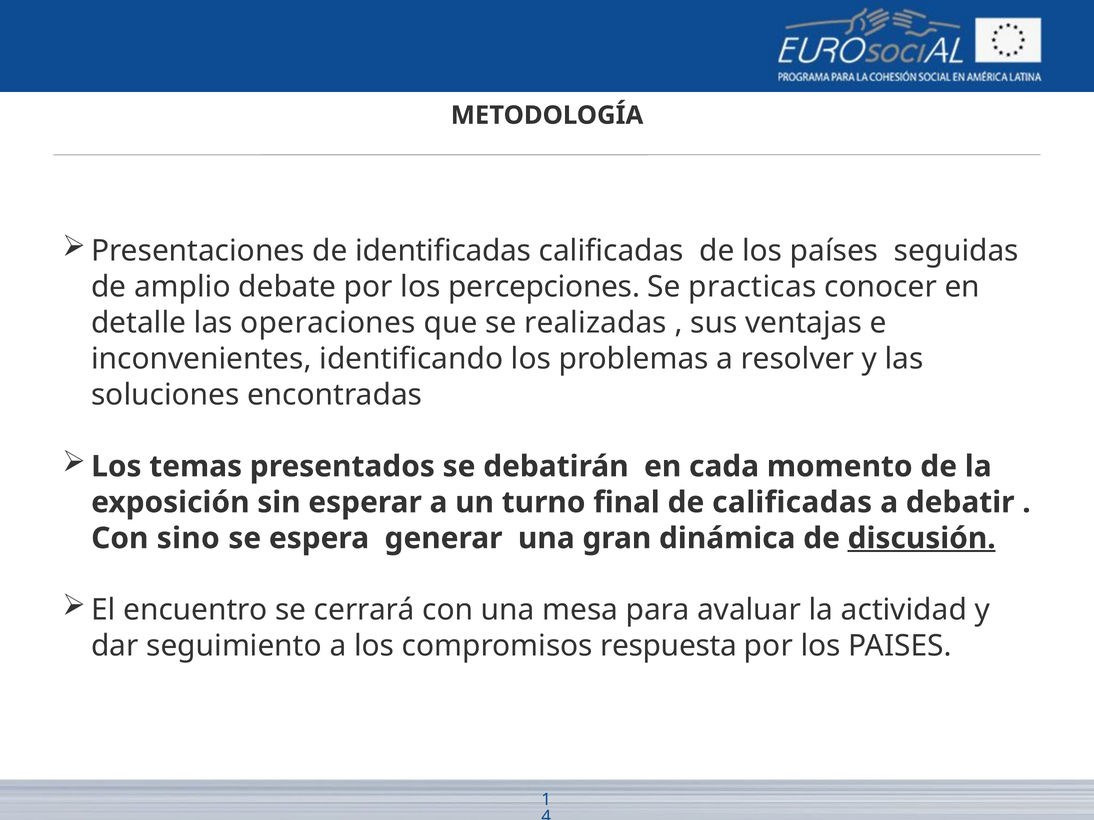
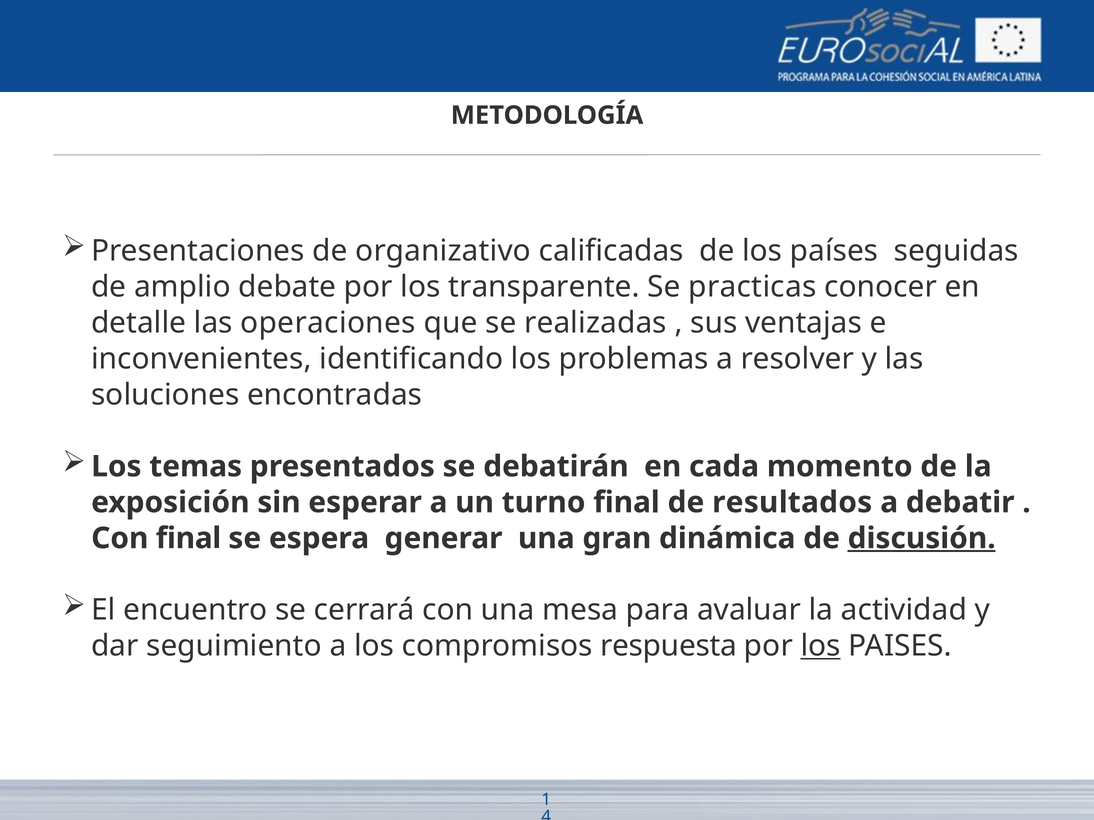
identificadas: identificadas -> organizativo
percepciones: percepciones -> transparente
de calificadas: calificadas -> resultados
Con sino: sino -> final
los at (821, 646) underline: none -> present
